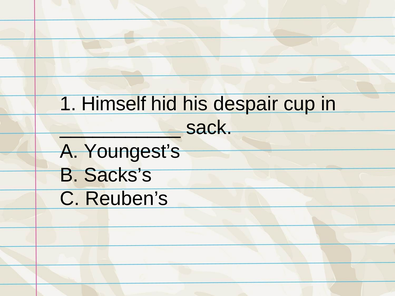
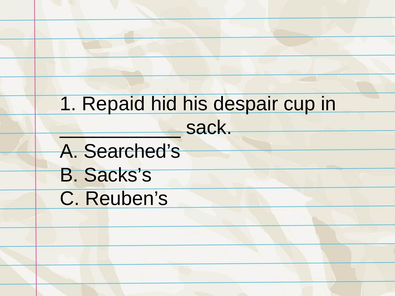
Himself: Himself -> Repaid
Youngest’s: Youngest’s -> Searched’s
